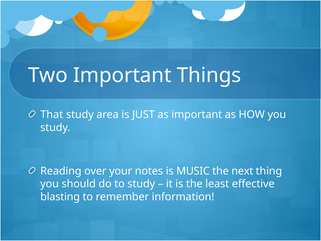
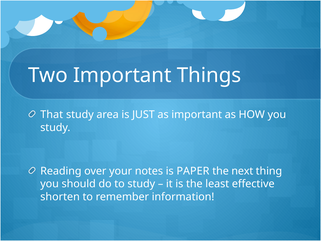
MUSIC: MUSIC -> PAPER
blasting: blasting -> shorten
